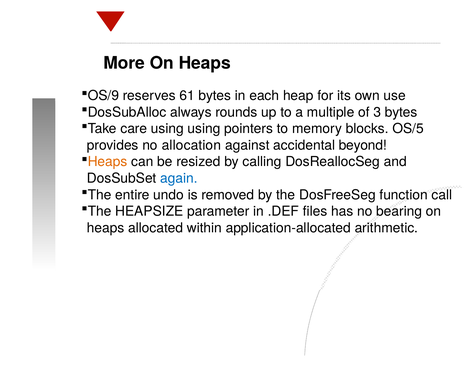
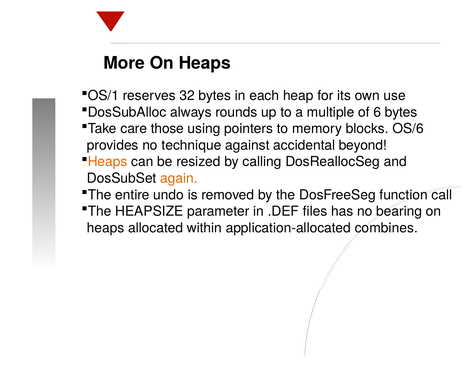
OS/9: OS/9 -> OS/1
61: 61 -> 32
3: 3 -> 6
care using: using -> those
OS/5: OS/5 -> OS/6
allocation: allocation -> technique
again colour: blue -> orange
arithmetic: arithmetic -> combines
